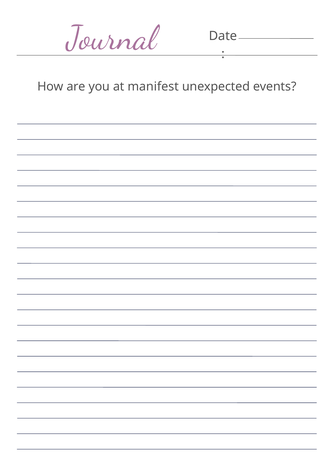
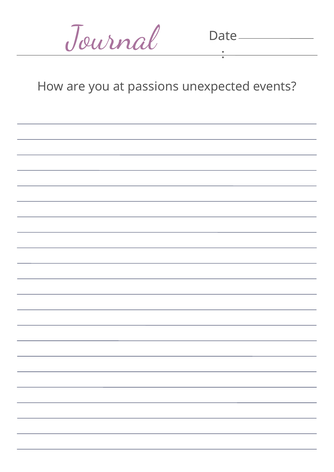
manifest: manifest -> passions
